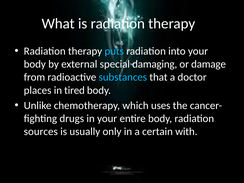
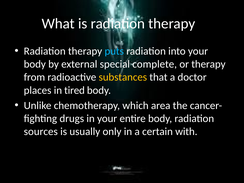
damaging: damaging -> complete
or damage: damage -> therapy
substances colour: light blue -> yellow
uses: uses -> area
